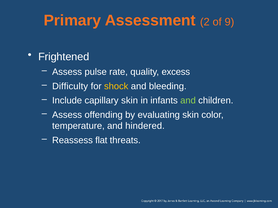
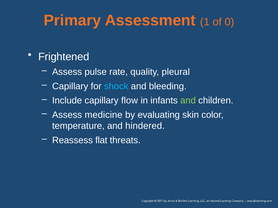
2: 2 -> 1
9: 9 -> 0
excess: excess -> pleural
Difficulty at (70, 86): Difficulty -> Capillary
shock colour: yellow -> light blue
capillary skin: skin -> flow
offending: offending -> medicine
